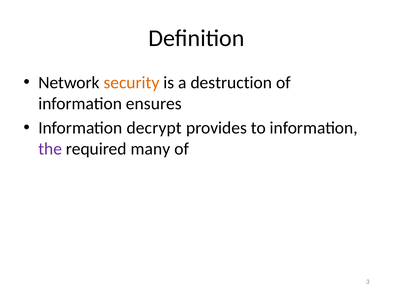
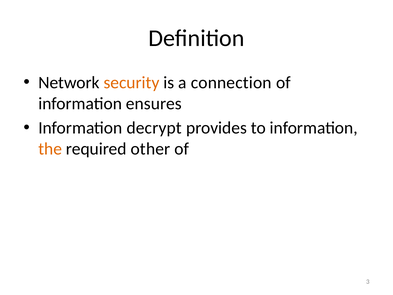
destruction: destruction -> connection
the colour: purple -> orange
many: many -> other
